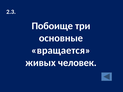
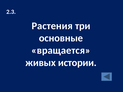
Побоище: Побоище -> Растения
человек: человек -> истории
